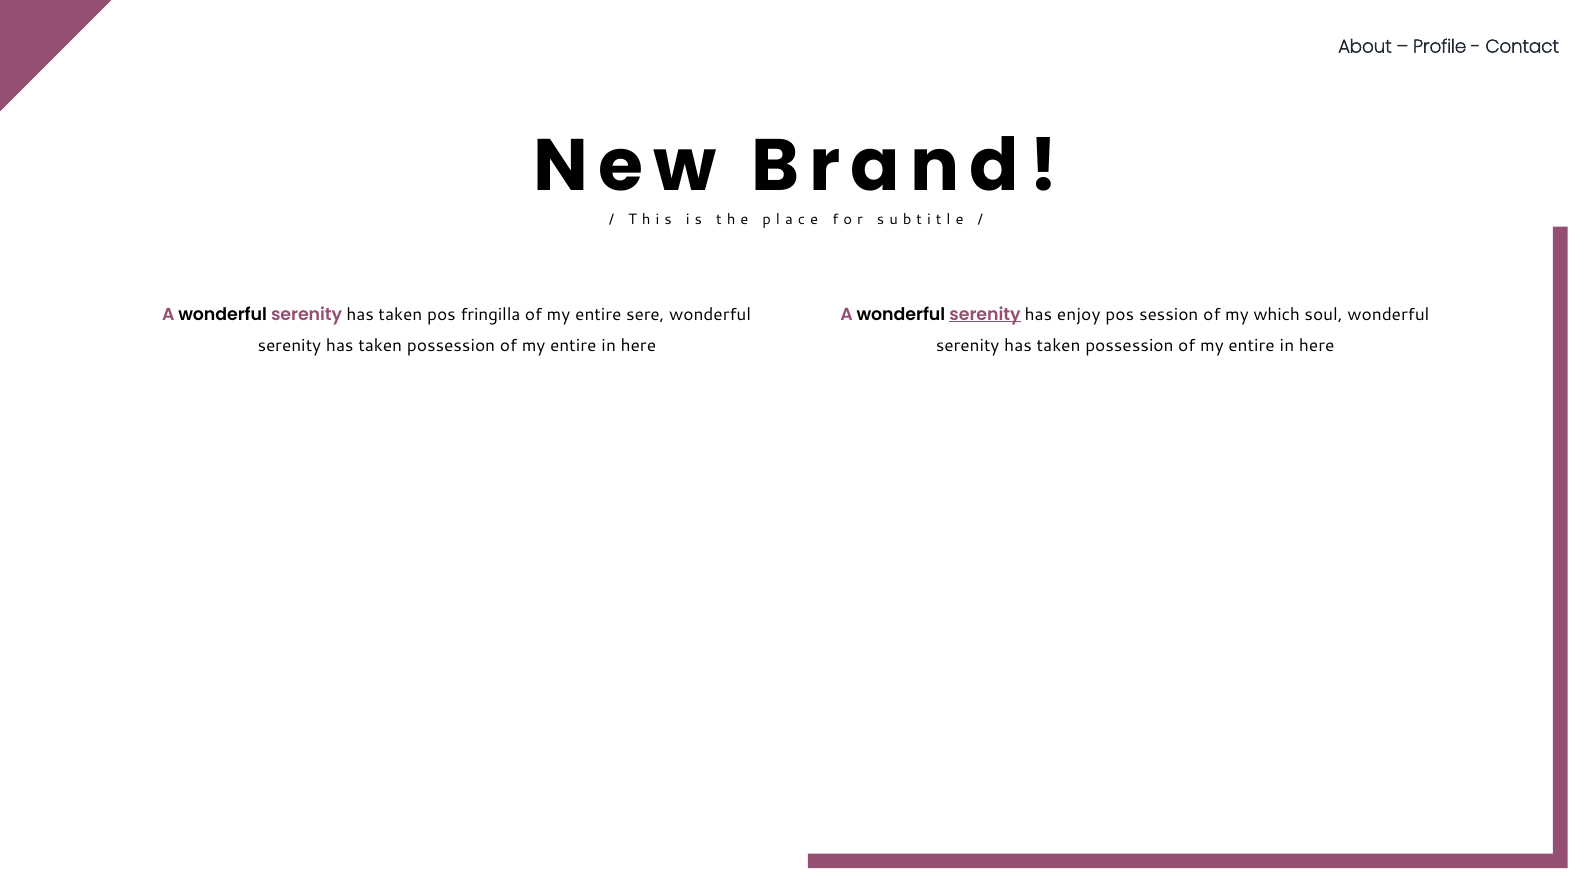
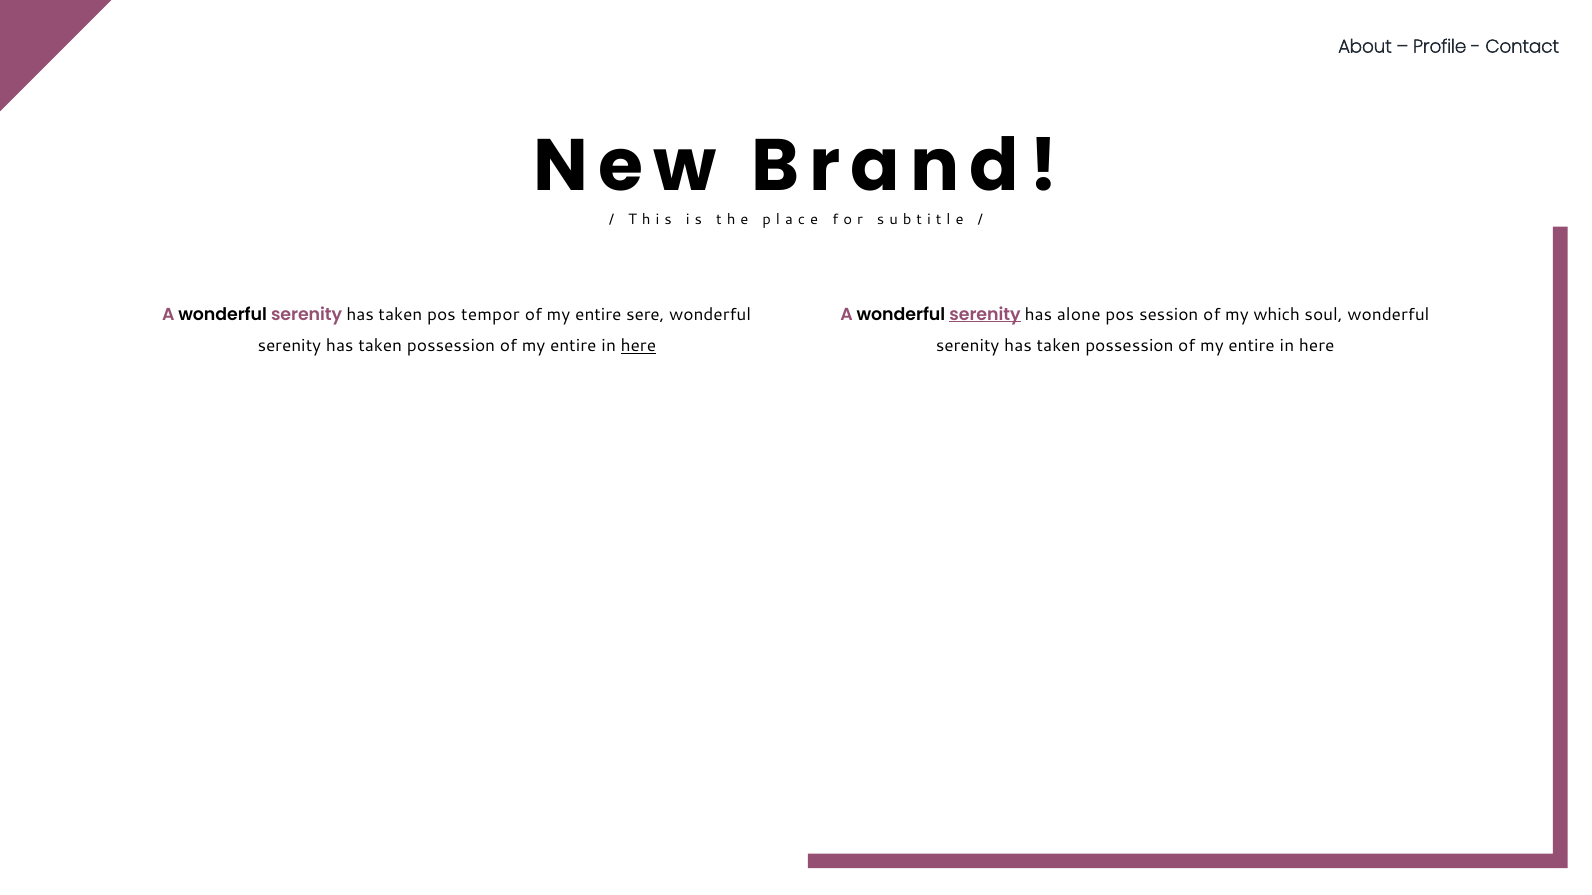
fringilla: fringilla -> tempor
enjoy: enjoy -> alone
here at (638, 346) underline: none -> present
